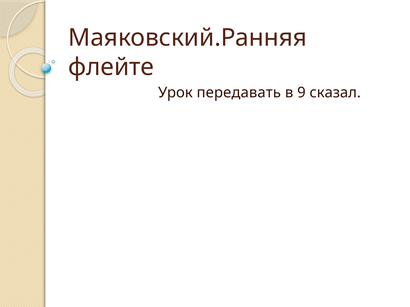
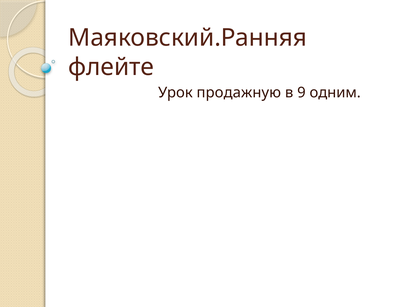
передавать: передавать -> продажную
сказал: сказал -> одним
